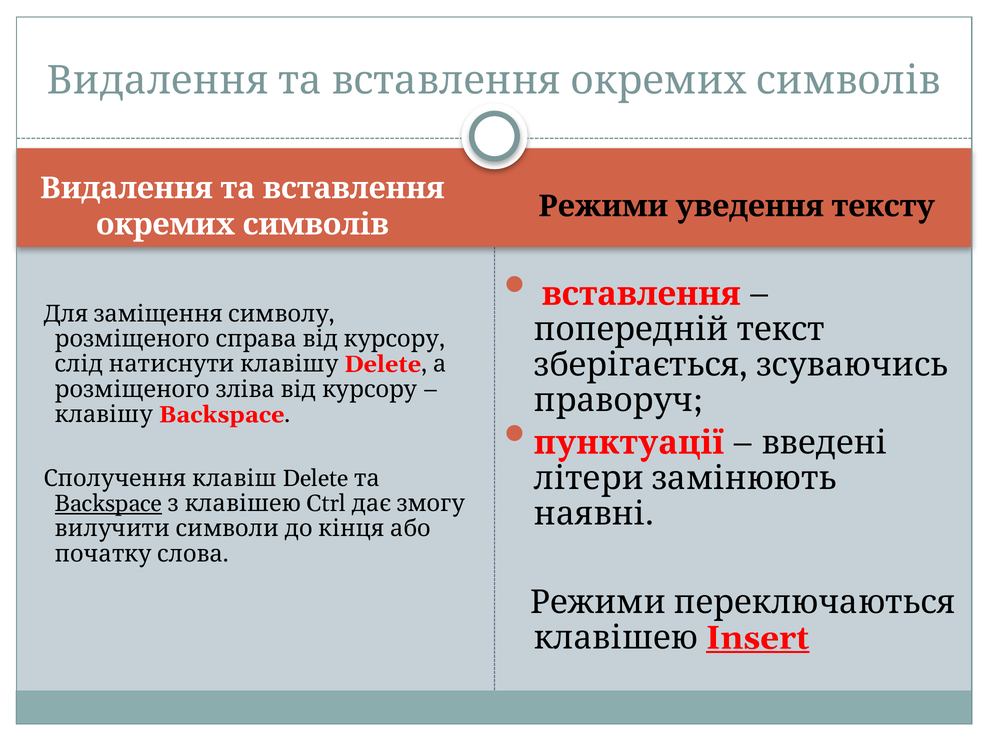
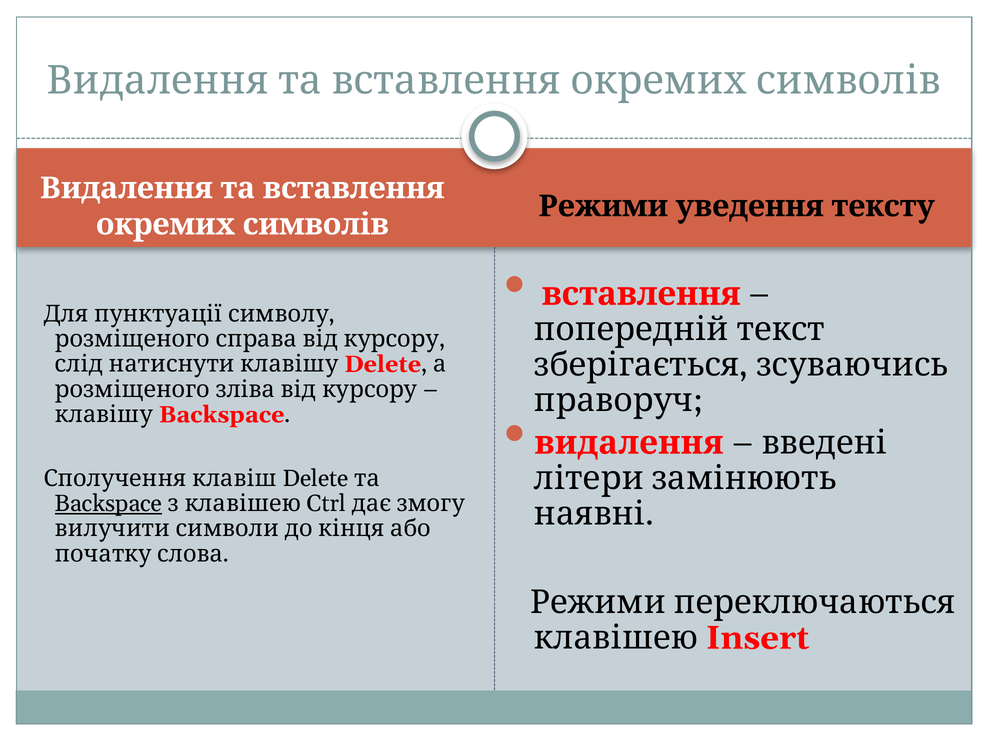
заміщення: заміщення -> пунктуації
пунктуації at (629, 443): пунктуації -> видалення
Insert underline: present -> none
